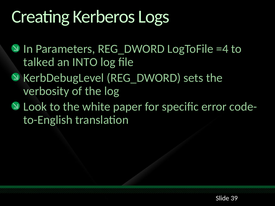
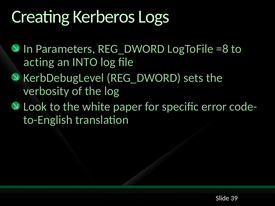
=4: =4 -> =8
talked: talked -> acting
